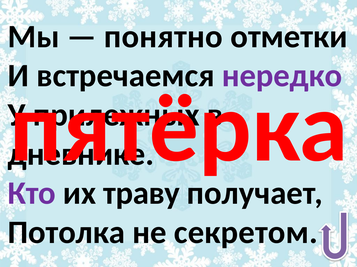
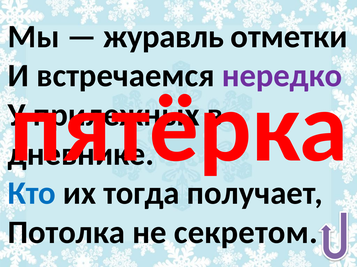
понятно: понятно -> журавль
Кто colour: purple -> blue
траву: траву -> тогда
